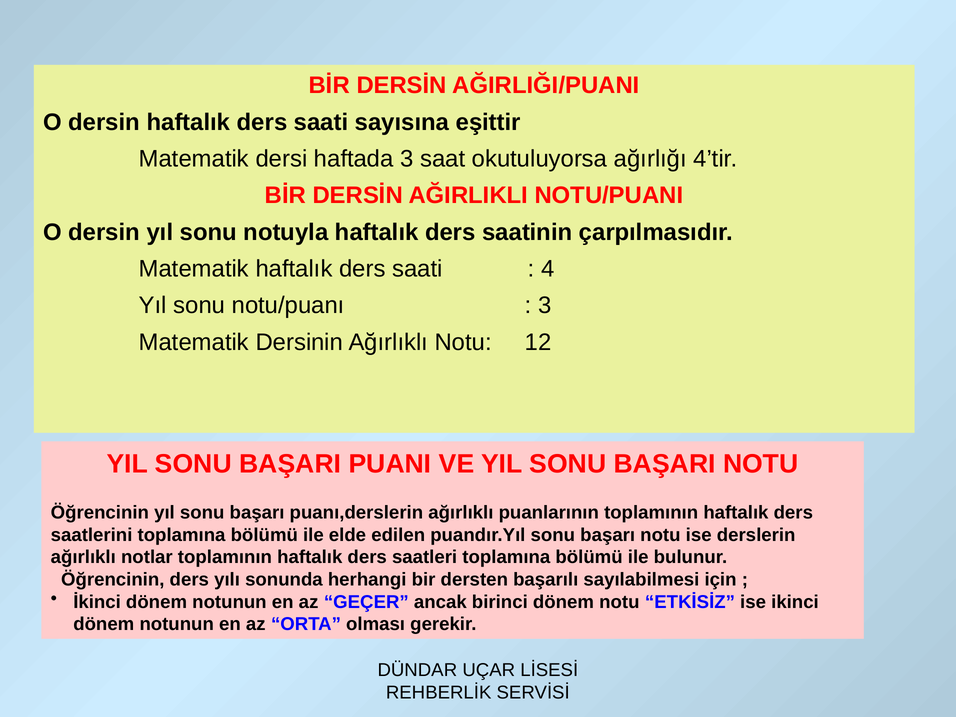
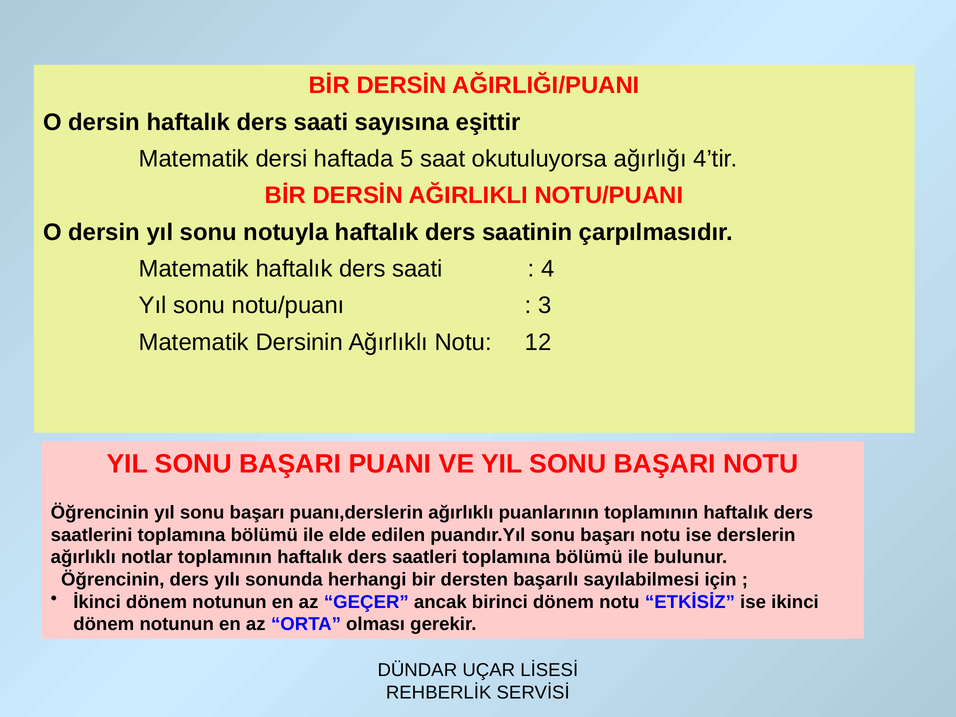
haftada 3: 3 -> 5
